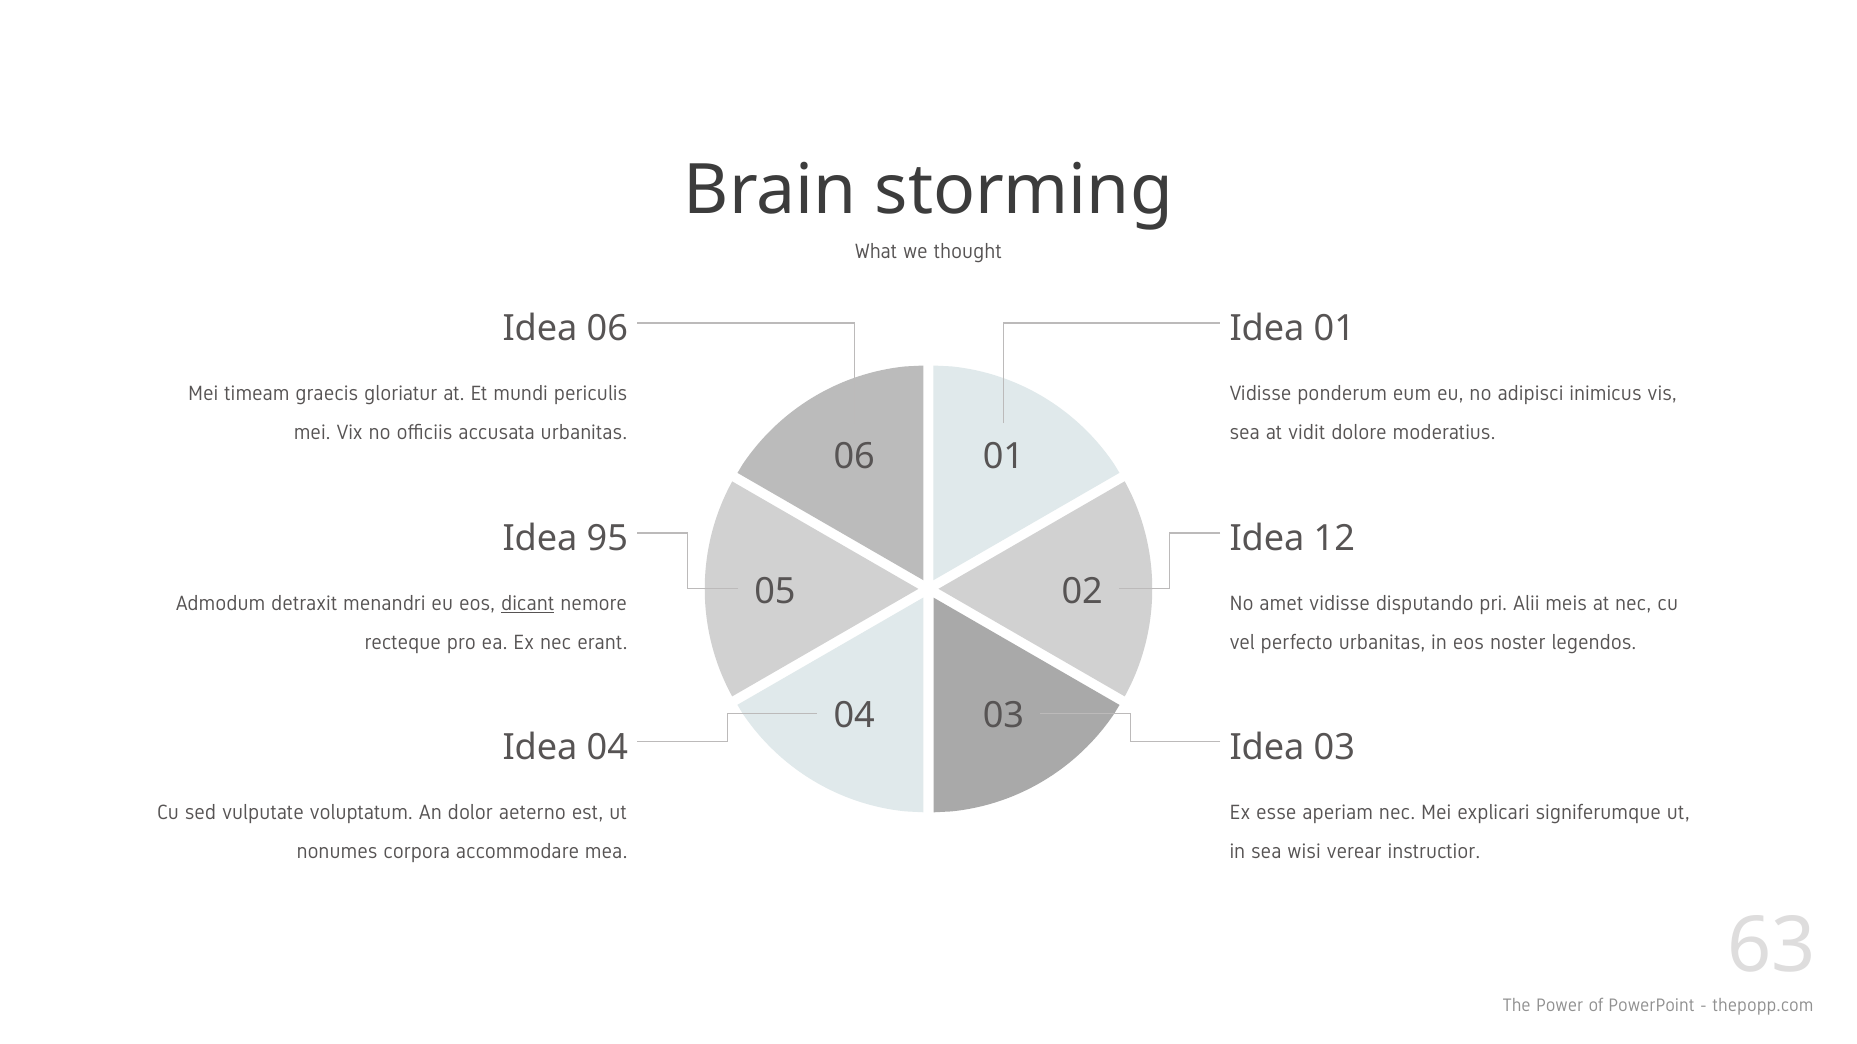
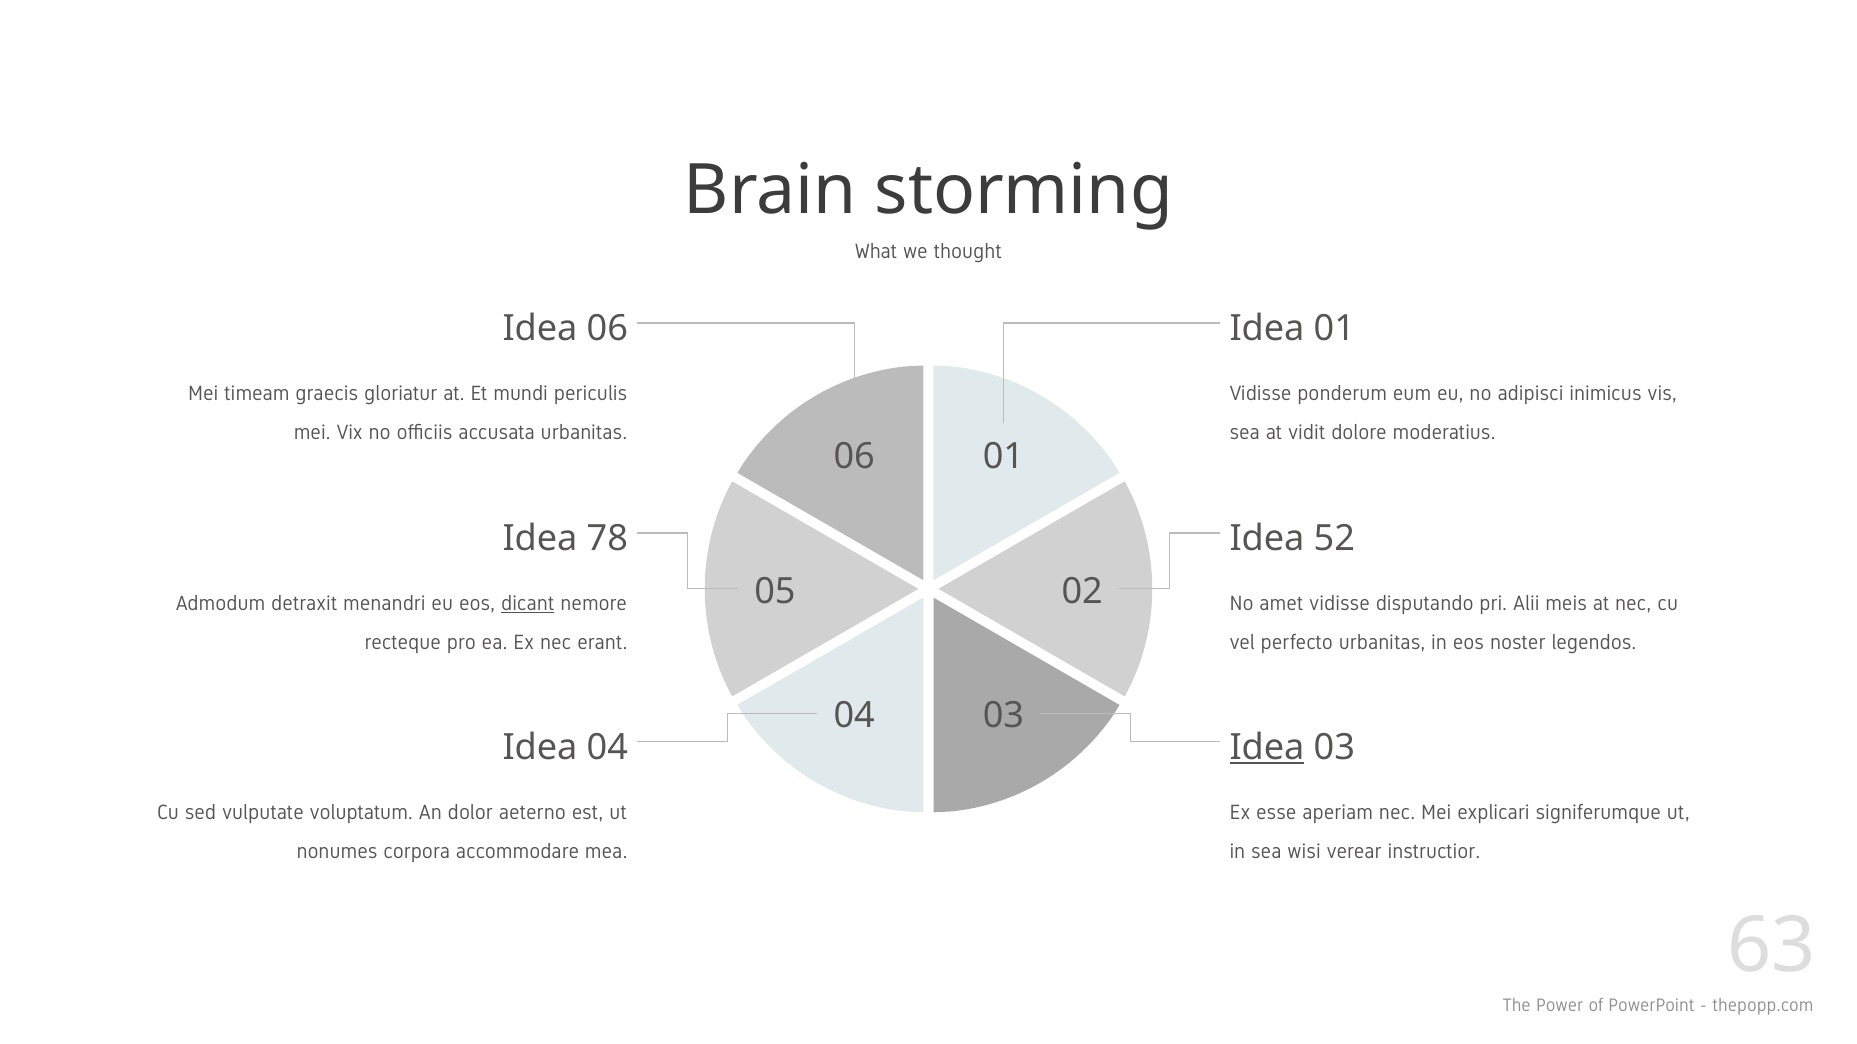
95: 95 -> 78
12: 12 -> 52
Idea at (1267, 748) underline: none -> present
